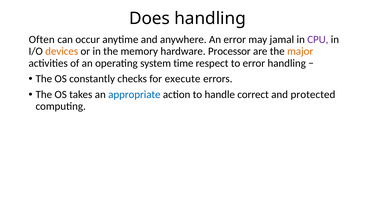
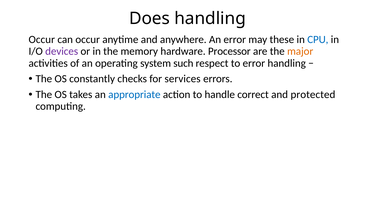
Often at (42, 40): Often -> Occur
jamal: jamal -> these
CPU colour: purple -> blue
devices colour: orange -> purple
time: time -> such
execute: execute -> services
